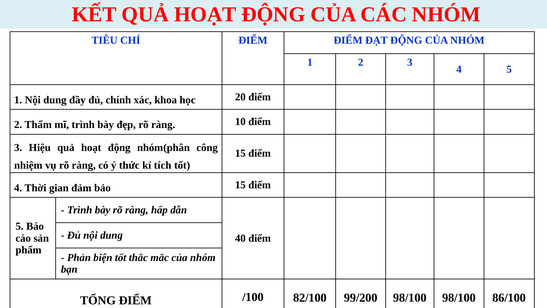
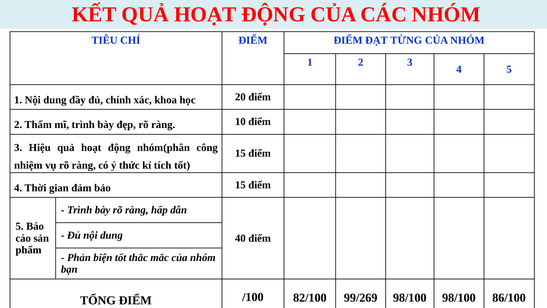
ĐẠT ĐỘNG: ĐỘNG -> TỪNG
99/200: 99/200 -> 99/269
